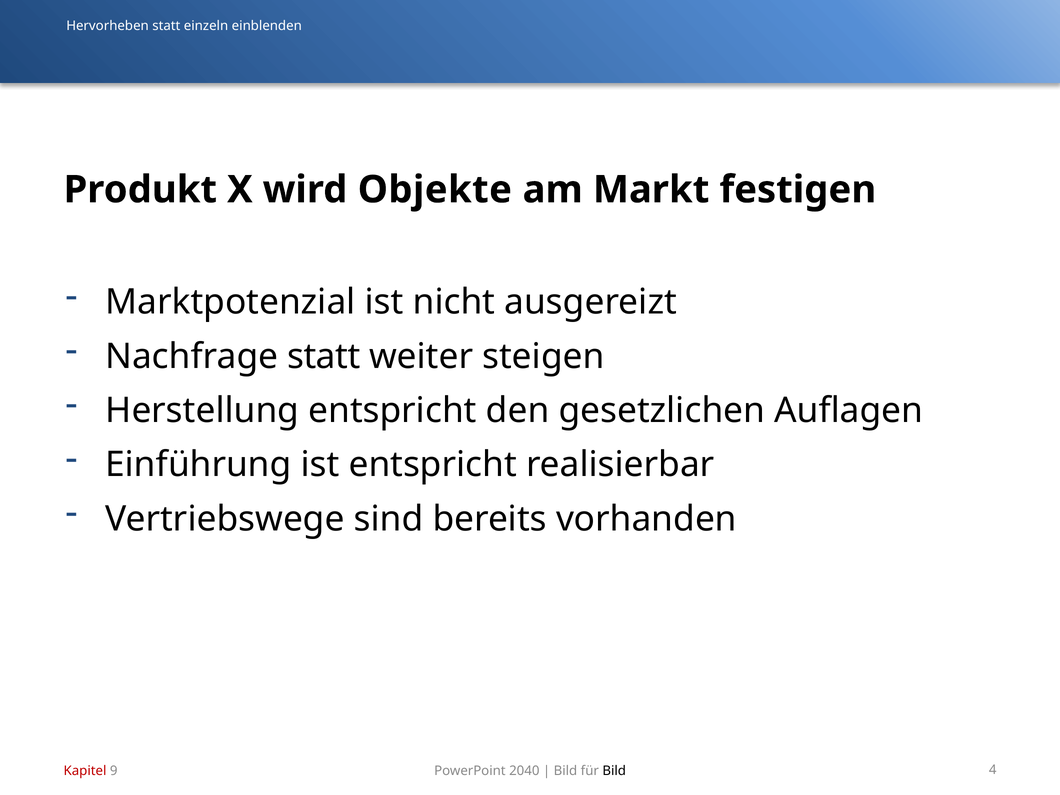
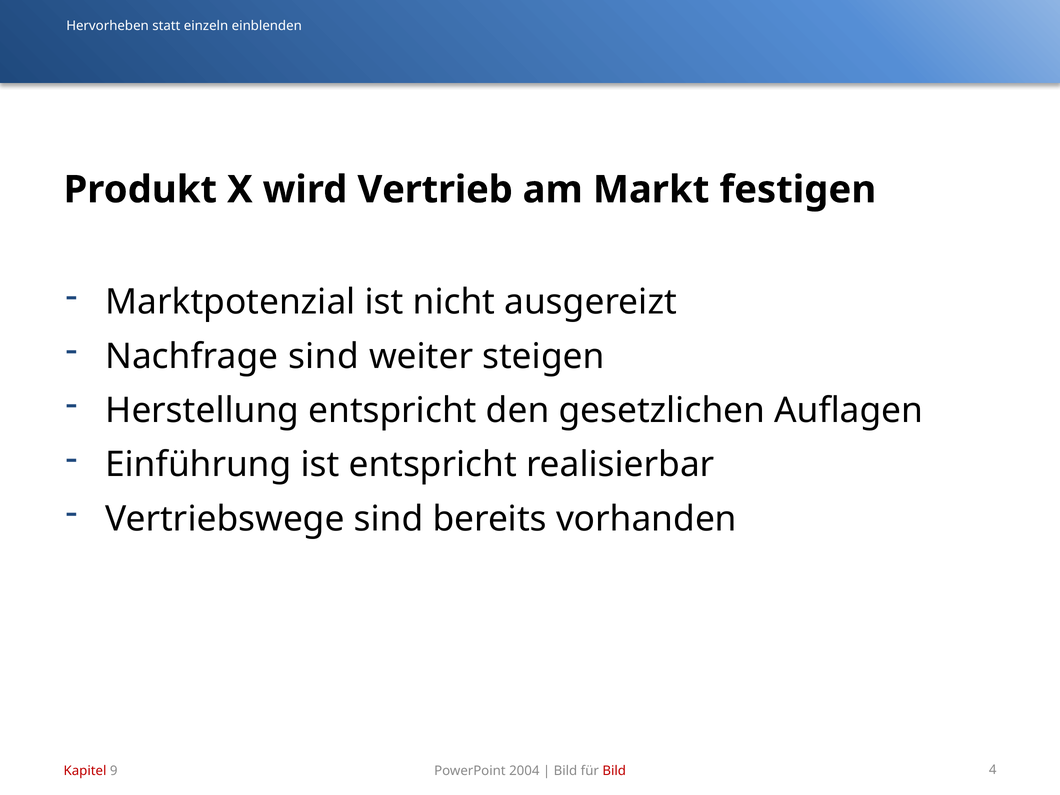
Objekte: Objekte -> Vertrieb
Nachfrage statt: statt -> sind
2040: 2040 -> 2004
Bild at (614, 771) colour: black -> red
